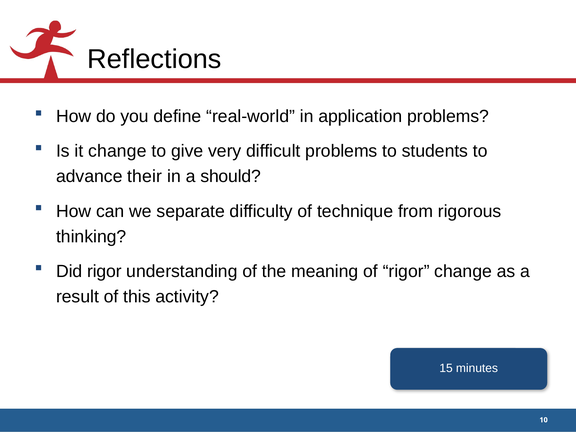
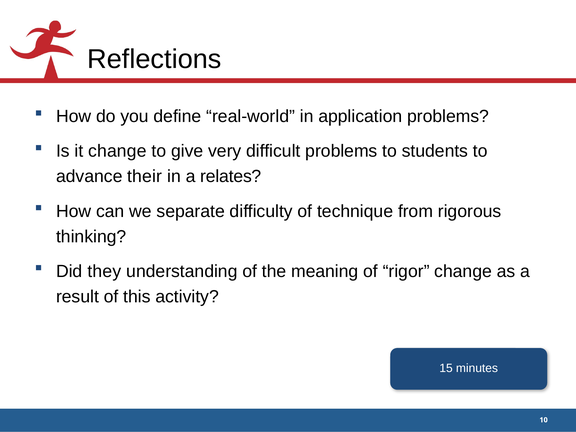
should: should -> relates
Did rigor: rigor -> they
